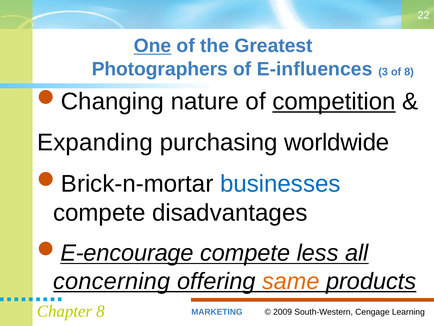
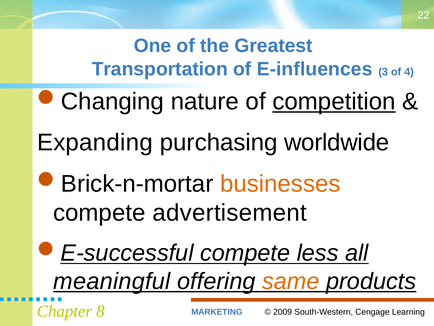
One underline: present -> none
Photographers: Photographers -> Transportation
of 8: 8 -> 4
businesses colour: blue -> orange
disadvantages: disadvantages -> advertisement
E-encourage: E-encourage -> E-successful
concerning: concerning -> meaningful
